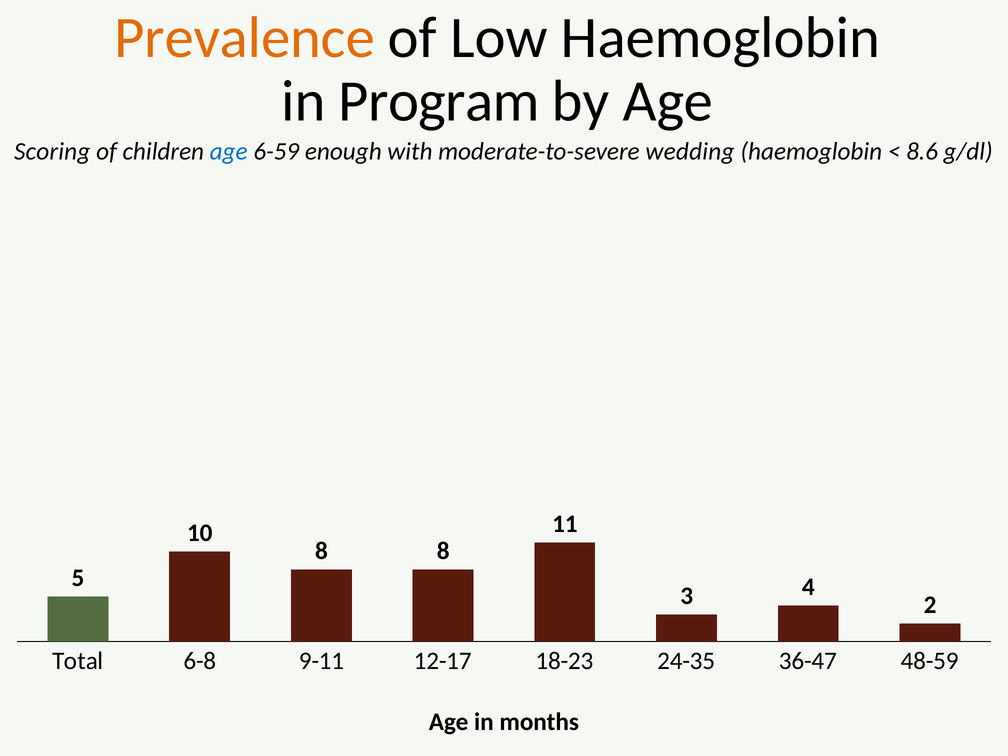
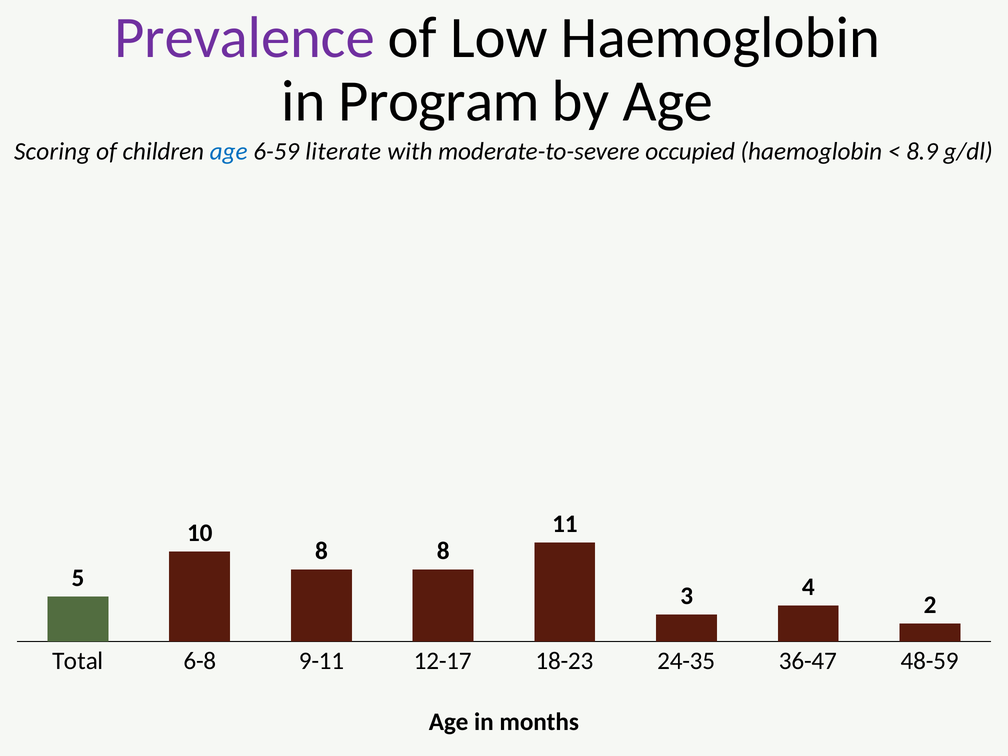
Prevalence colour: orange -> purple
enough: enough -> literate
wedding: wedding -> occupied
8.6: 8.6 -> 8.9
